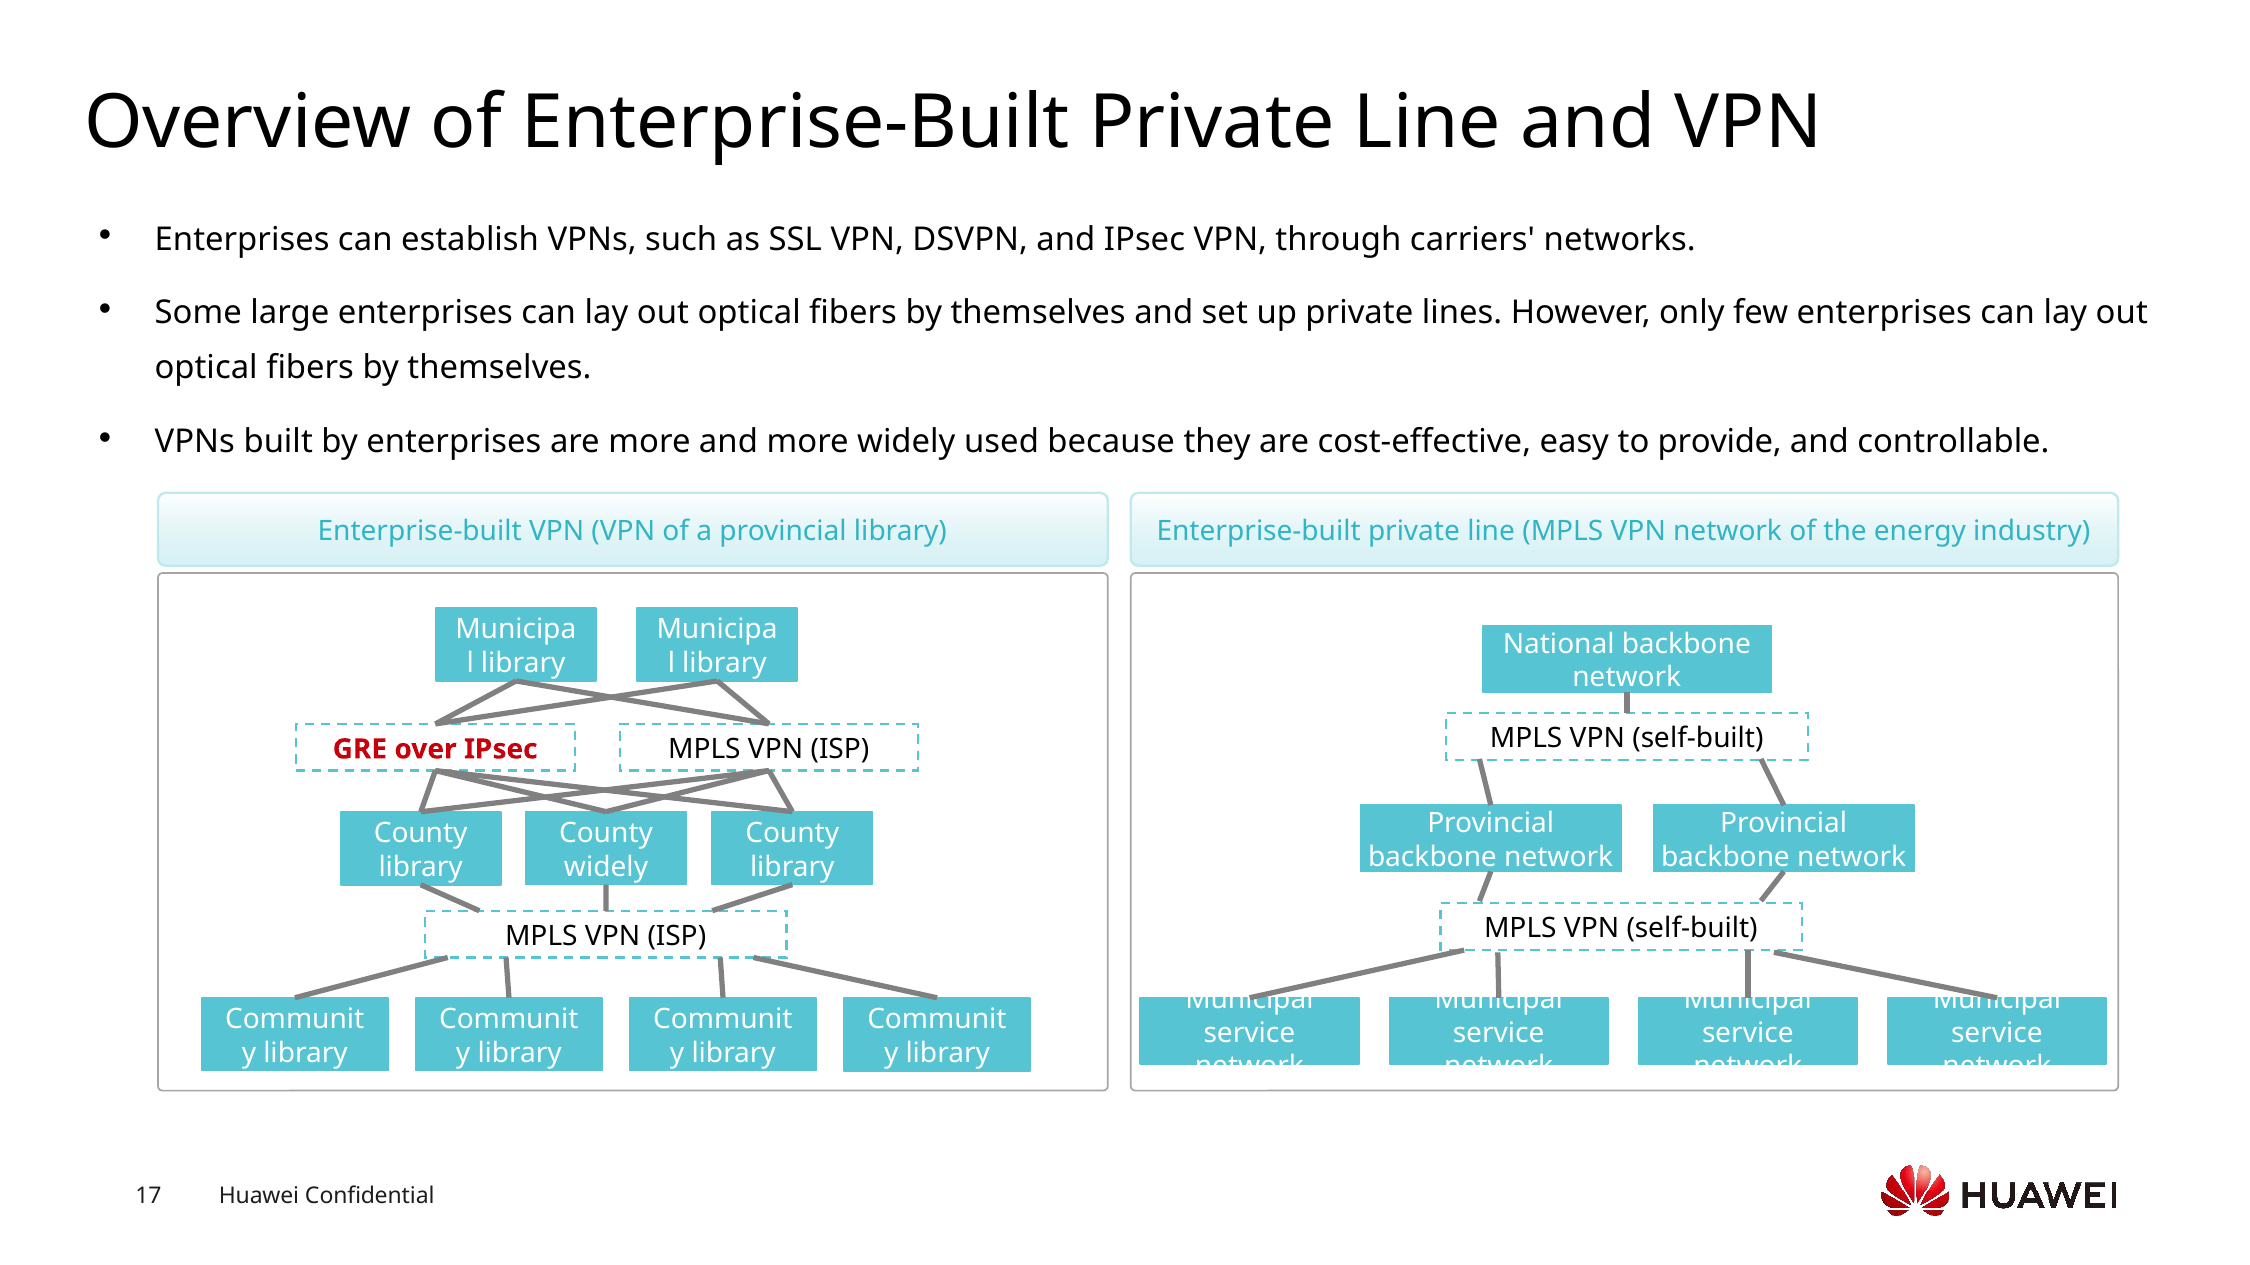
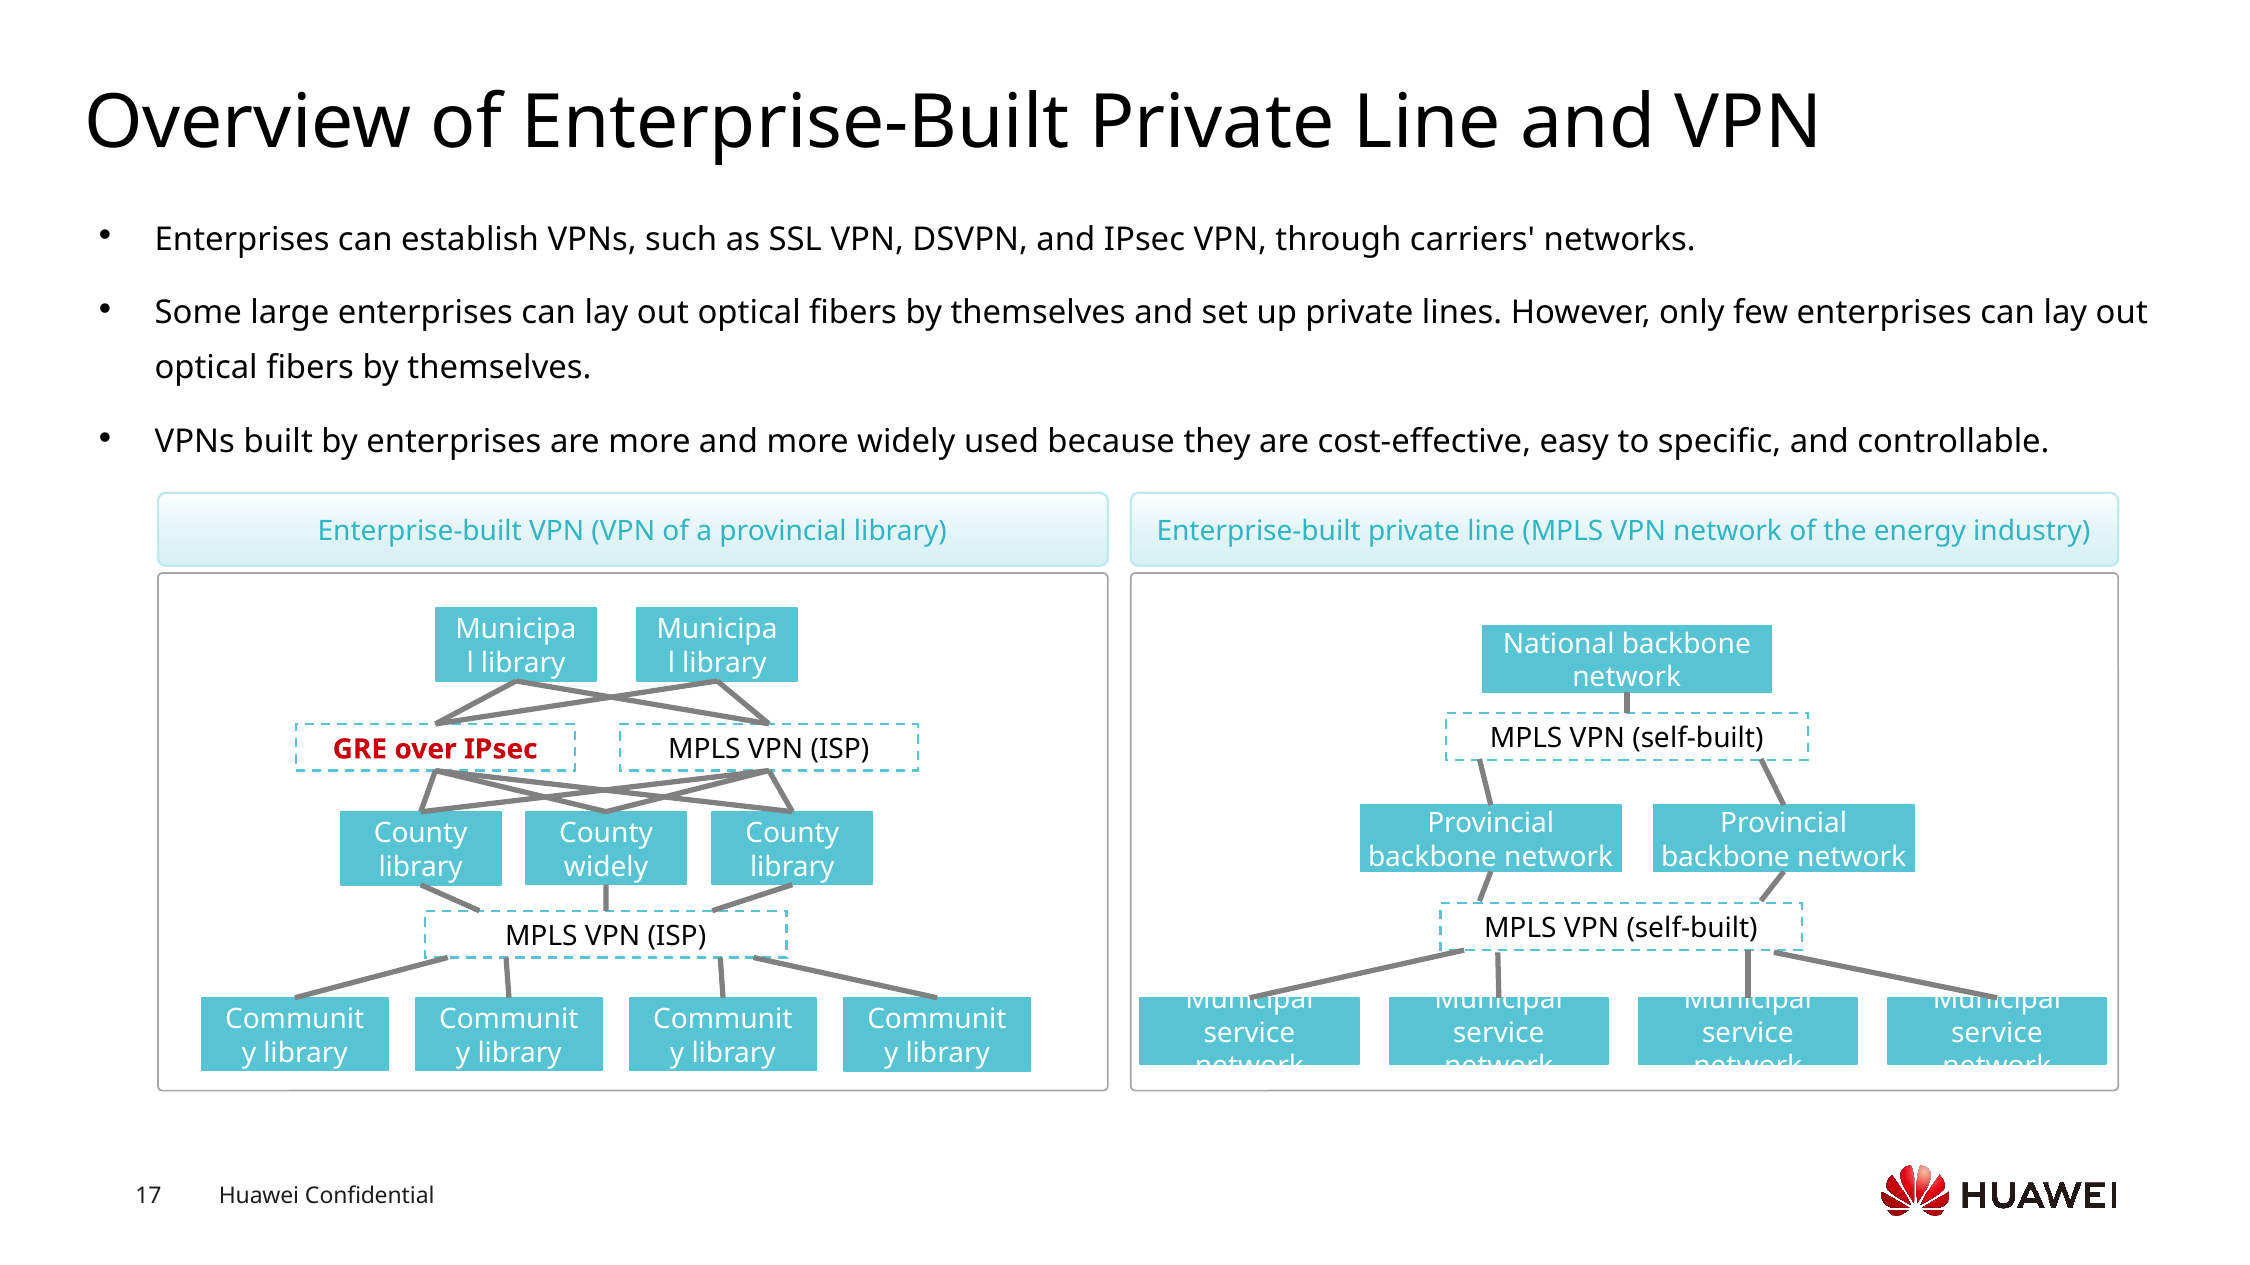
provide: provide -> specific
